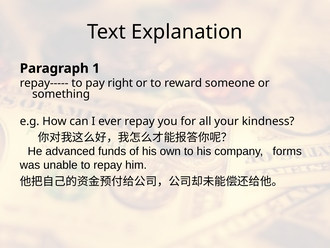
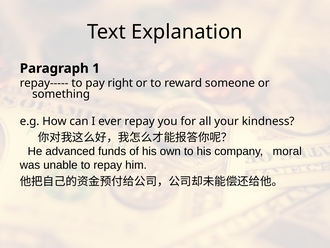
forms: forms -> moral
